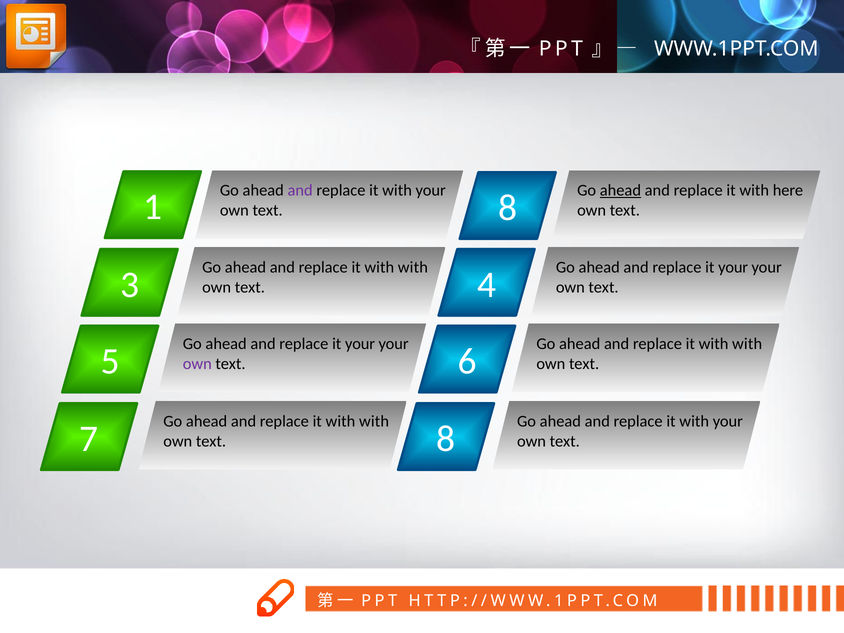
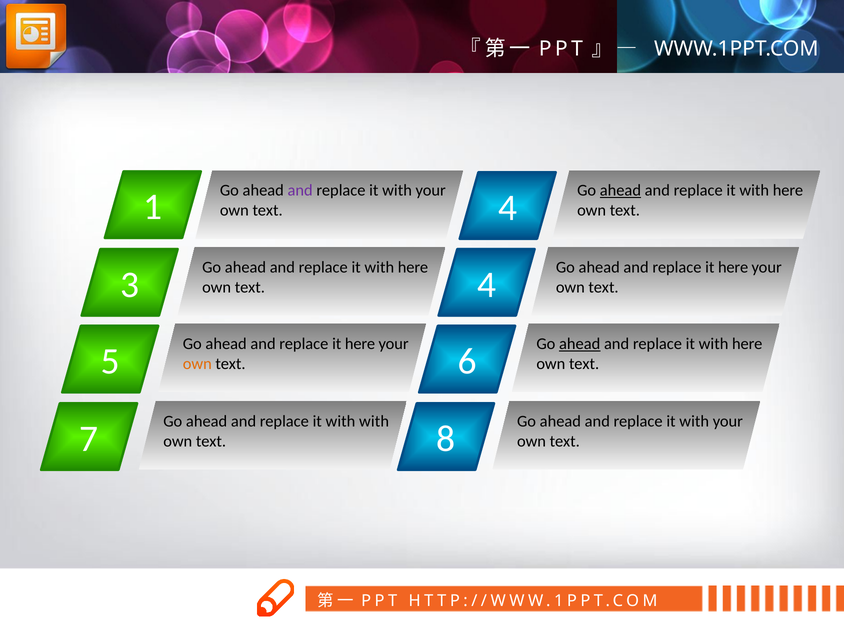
text 8: 8 -> 4
with at (413, 267): with -> here
your at (733, 267): your -> here
your at (360, 344): your -> here
ahead at (580, 344) underline: none -> present
with at (747, 344): with -> here
own at (197, 364) colour: purple -> orange
